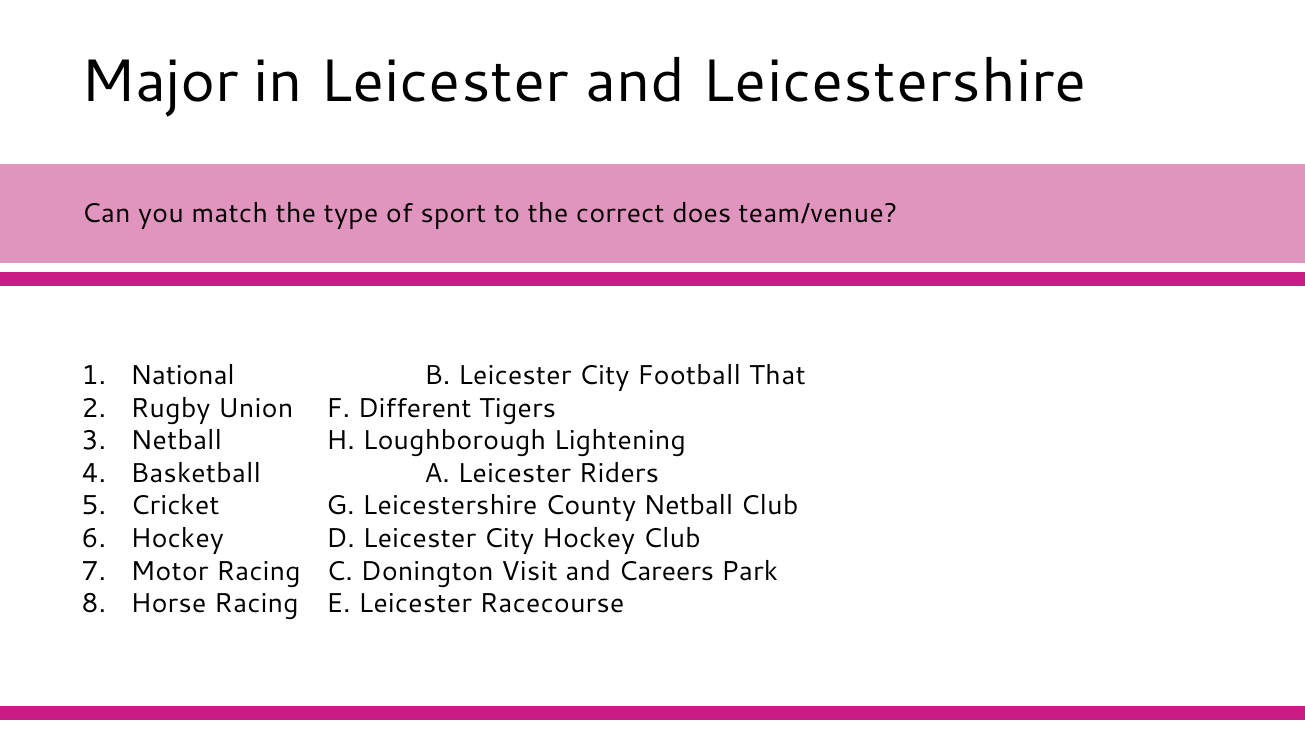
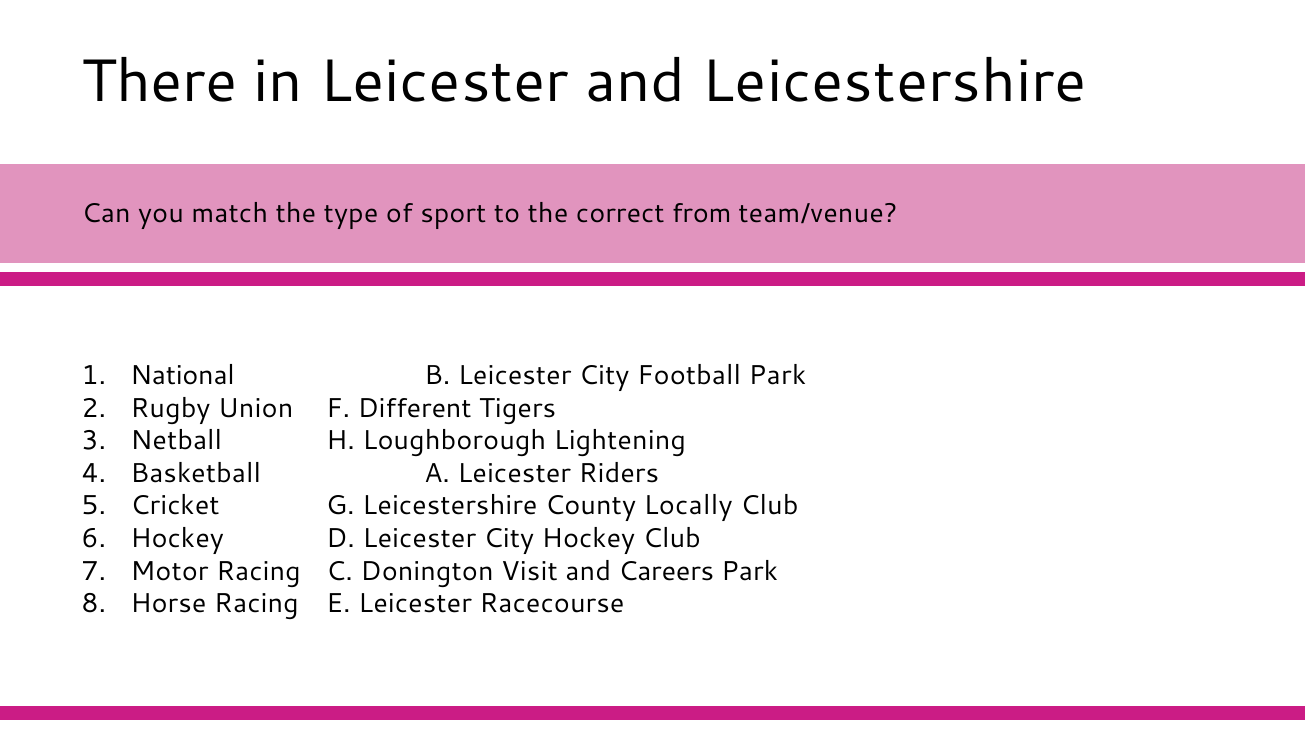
Major: Major -> There
does: does -> from
Football That: That -> Park
County Netball: Netball -> Locally
